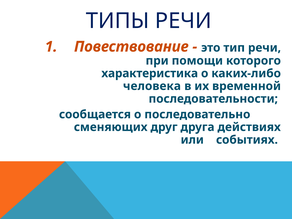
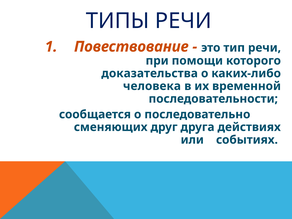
характеристика: характеристика -> доказательства
